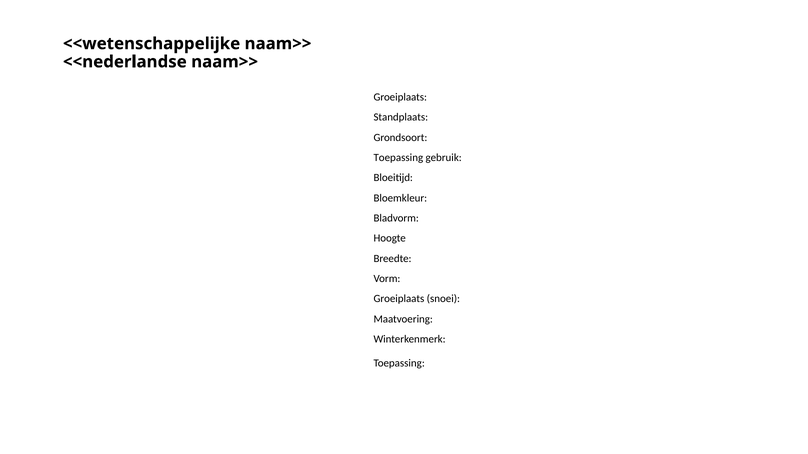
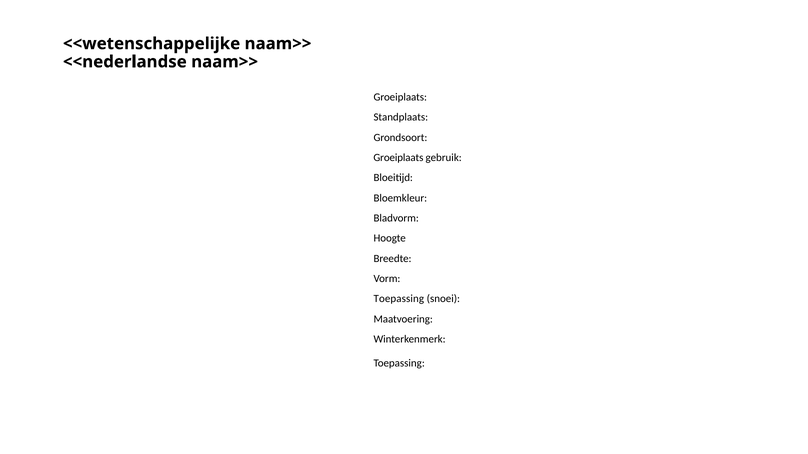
Toepassing at (398, 158): Toepassing -> Groeiplaats
Groeiplaats at (399, 299): Groeiplaats -> Toepassing
